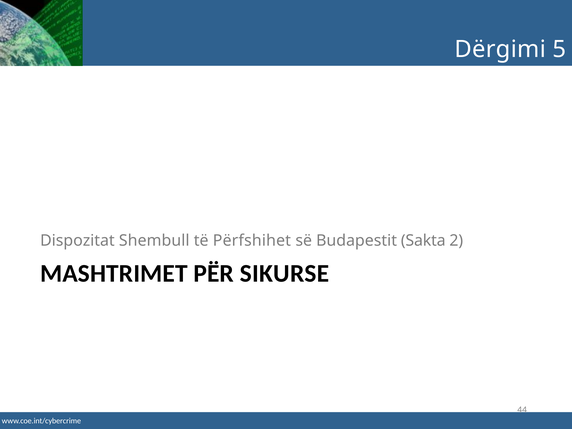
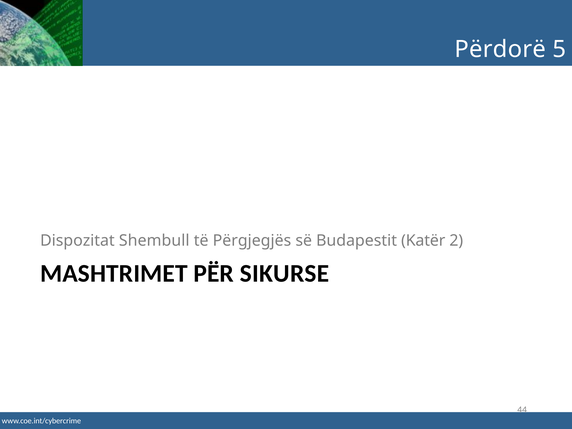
Dërgimi: Dërgimi -> Përdorë
Përfshihet: Përfshihet -> Përgjegjës
Sakta: Sakta -> Katër
